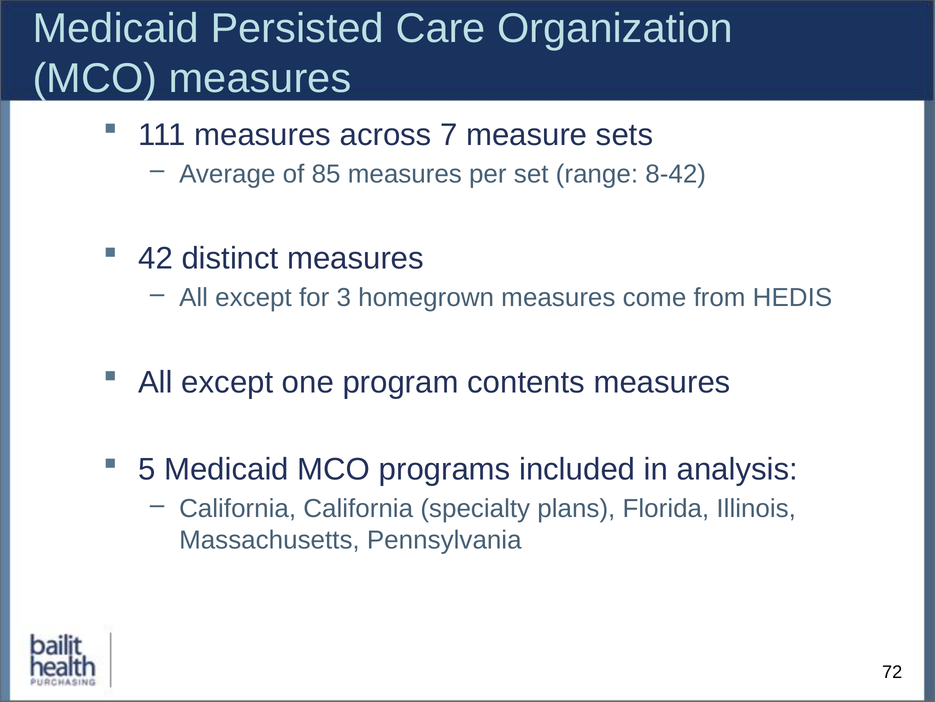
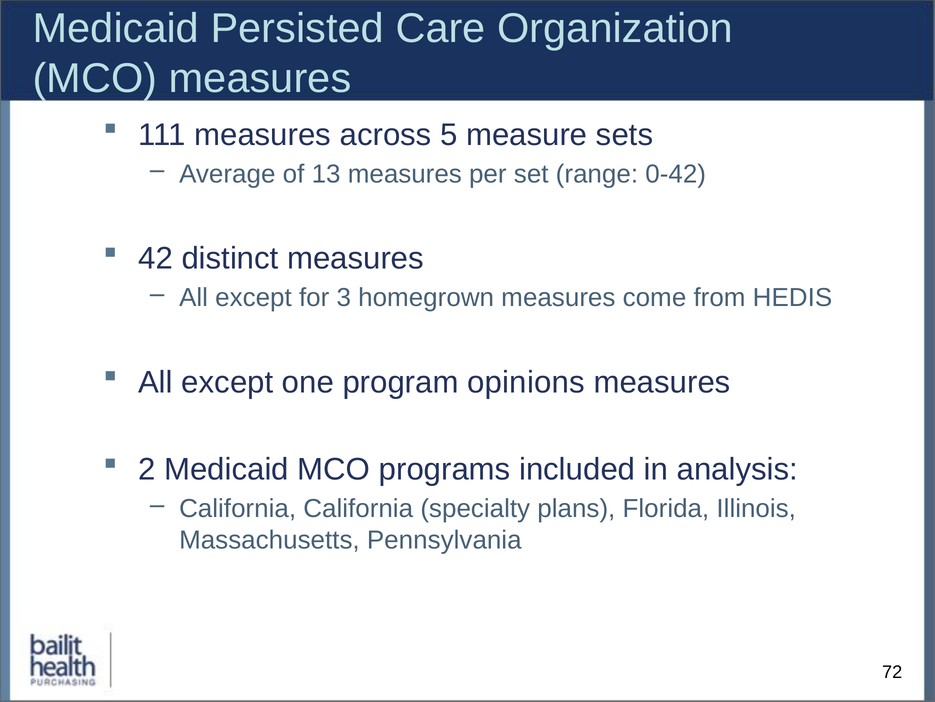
7: 7 -> 5
85: 85 -> 13
8-42: 8-42 -> 0-42
contents: contents -> opinions
5: 5 -> 2
